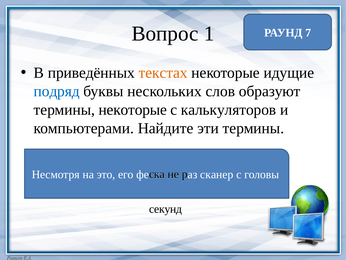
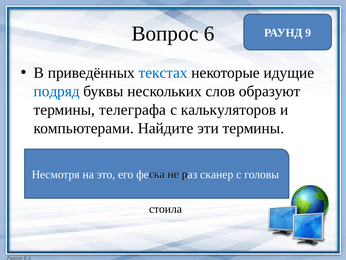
1: 1 -> 6
7: 7 -> 9
текстах colour: orange -> blue
термины некоторые: некоторые -> телеграфа
секунд: секунд -> стоила
